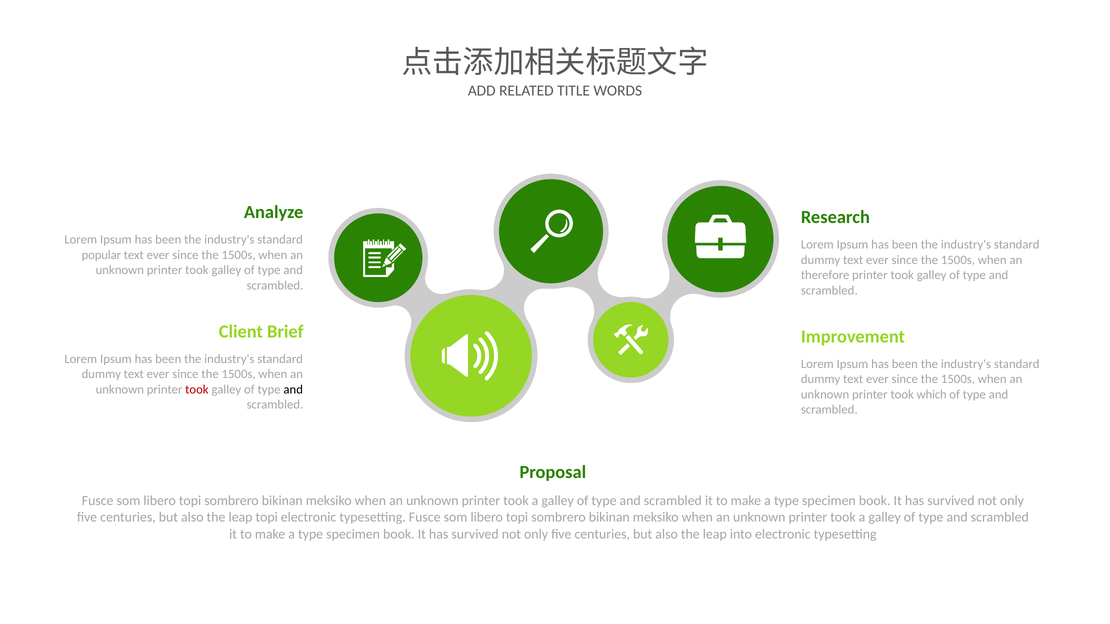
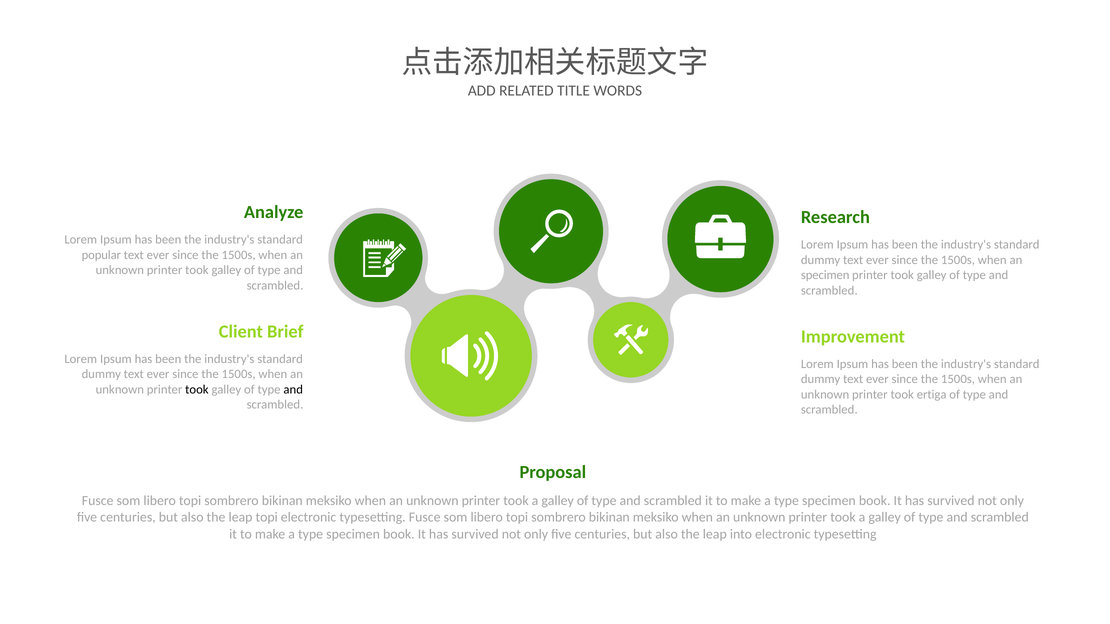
therefore at (825, 275): therefore -> specimen
took at (197, 390) colour: red -> black
which: which -> ertiga
